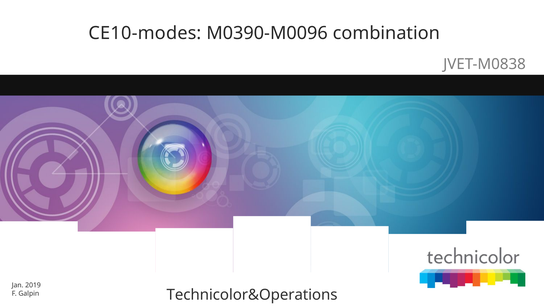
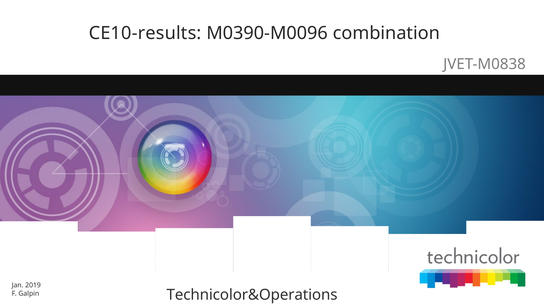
CE10-modes: CE10-modes -> CE10-results
